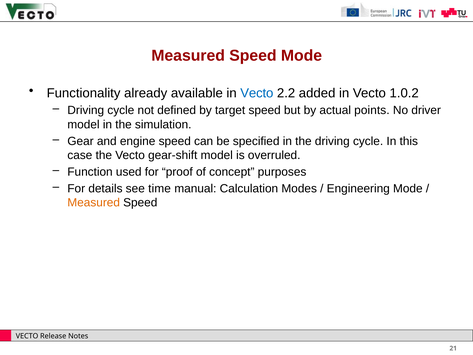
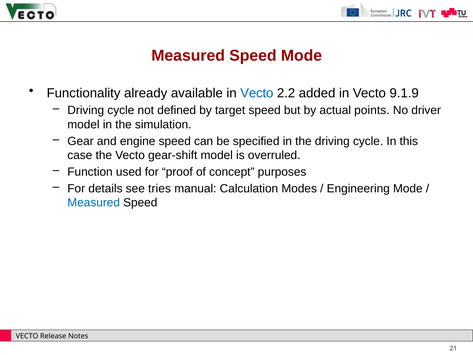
1.0.2: 1.0.2 -> 9.1.9
time: time -> tries
Measured at (94, 203) colour: orange -> blue
